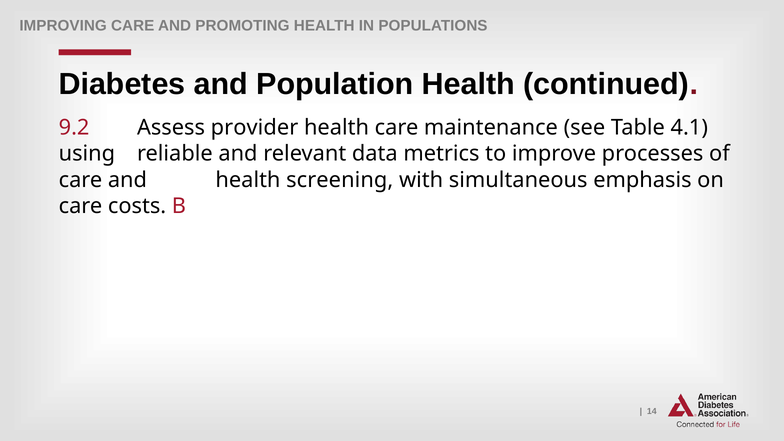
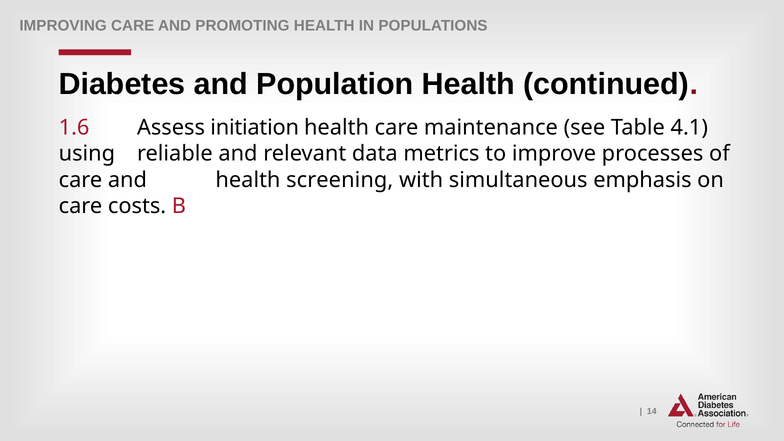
9.2: 9.2 -> 1.6
provider: provider -> initiation
